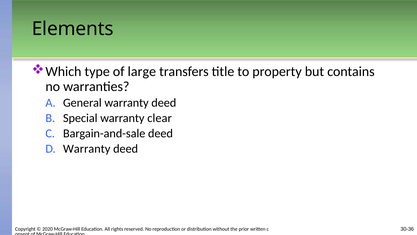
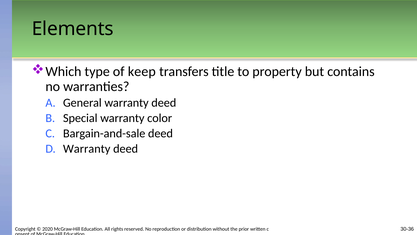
large: large -> keep
clear: clear -> color
